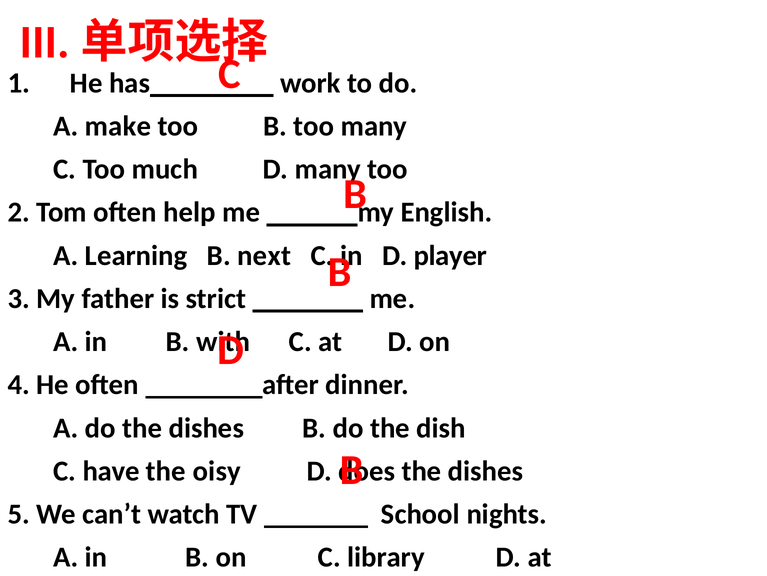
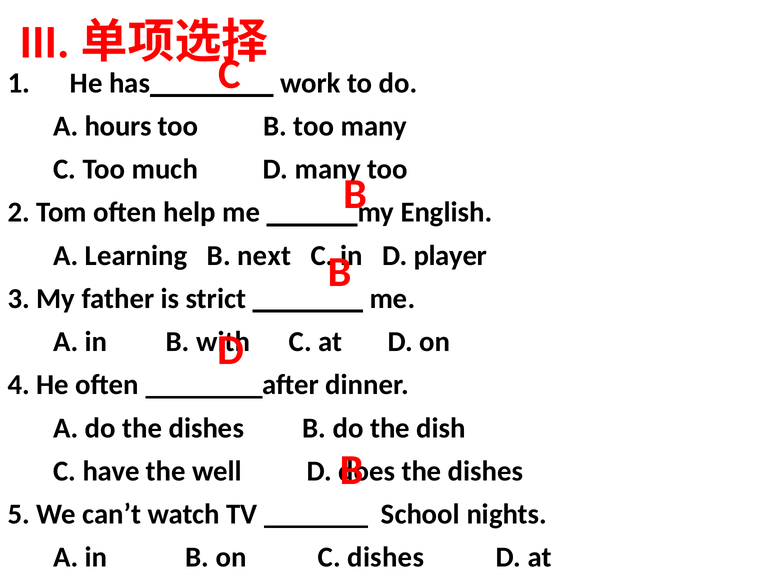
make: make -> hours
oisy: oisy -> well
C library: library -> dishes
